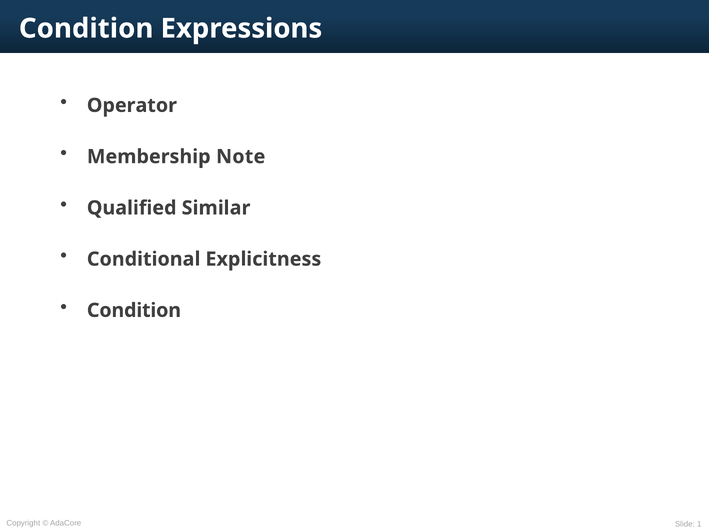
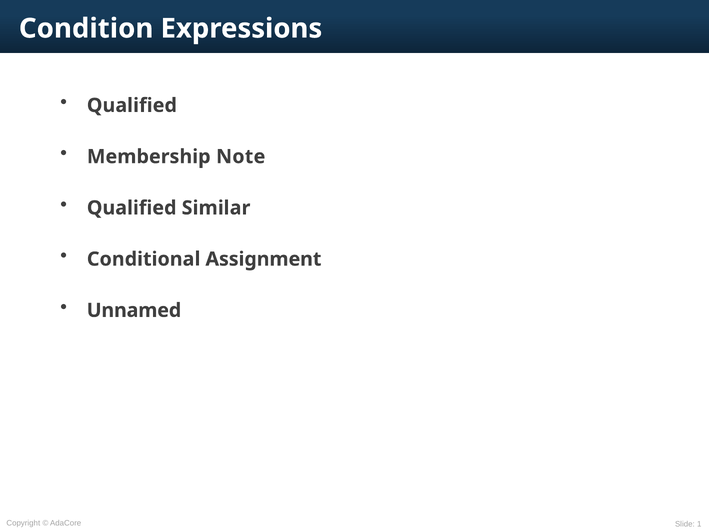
Operator at (132, 105): Operator -> Qualified
Explicitness: Explicitness -> Assignment
Condition at (134, 310): Condition -> Unnamed
